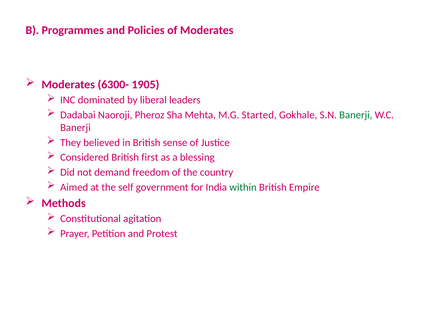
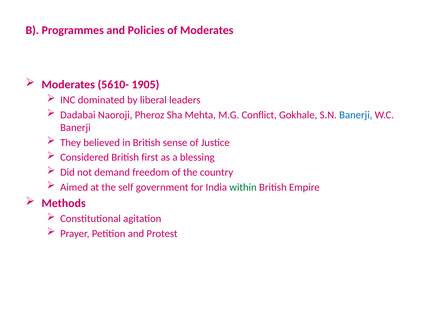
6300-: 6300- -> 5610-
Started: Started -> Conflict
Banerji at (356, 115) colour: green -> blue
